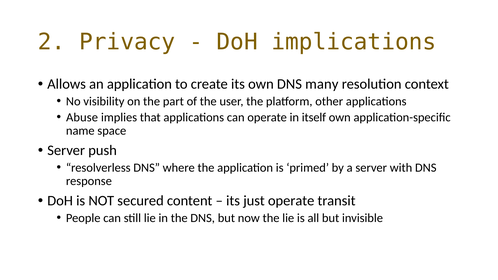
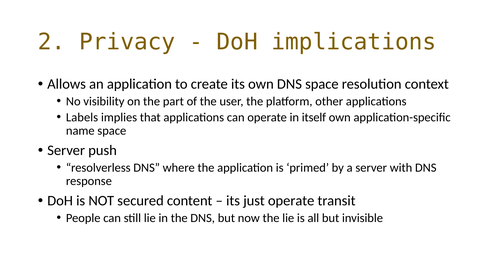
DNS many: many -> space
Abuse: Abuse -> Labels
